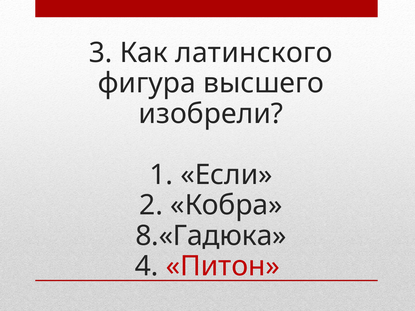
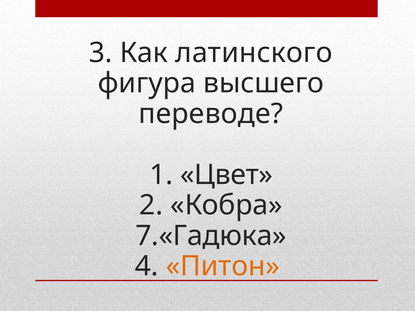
изобрели: изобрели -> переводе
Если: Если -> Цвет
8.«Гадюка: 8.«Гадюка -> 7.«Гадюка
Питон colour: red -> orange
